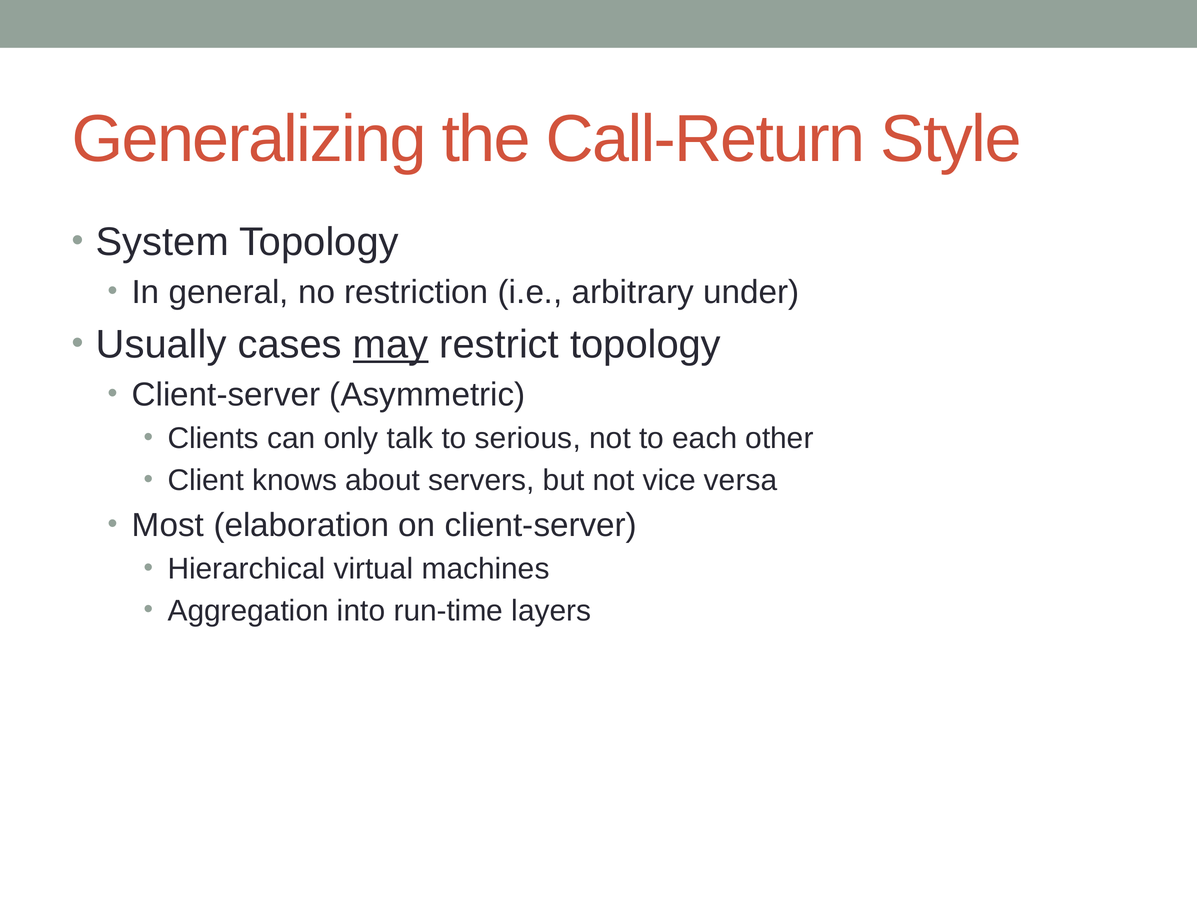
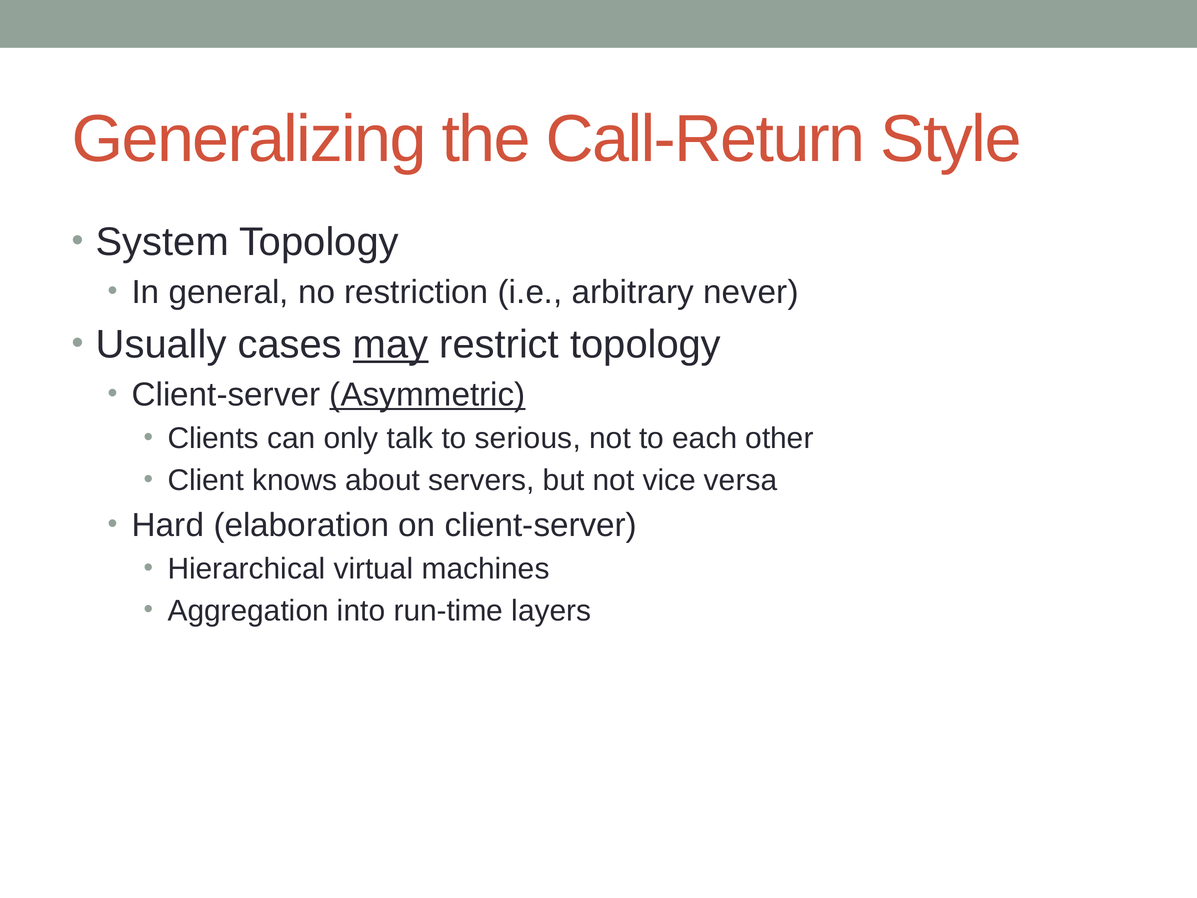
under: under -> never
Asymmetric underline: none -> present
Most: Most -> Hard
